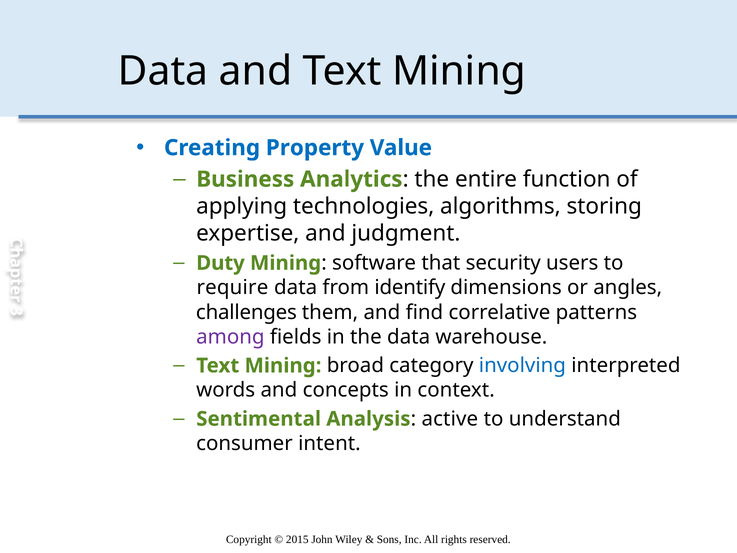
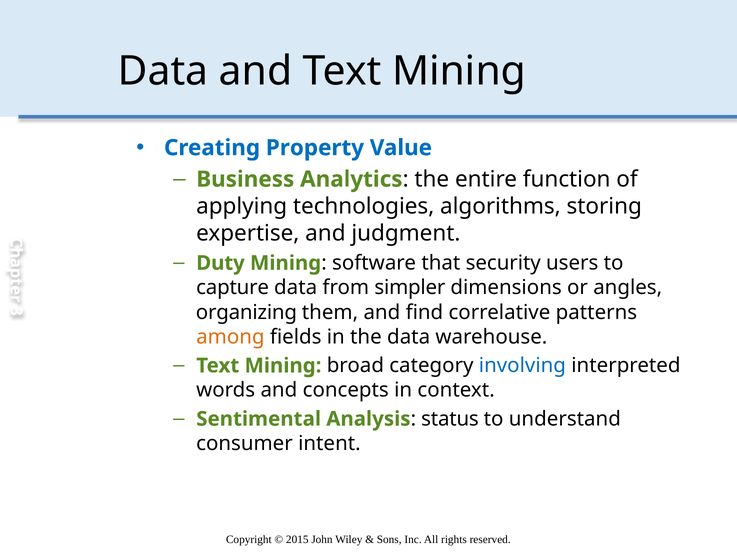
require: require -> capture
identify: identify -> simpler
challenges: challenges -> organizing
among colour: purple -> orange
active: active -> status
